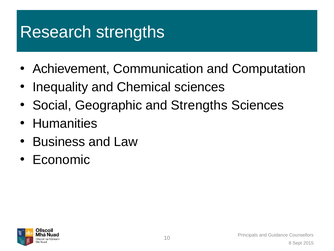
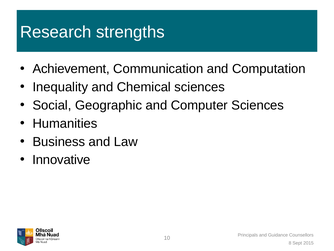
and Strengths: Strengths -> Computer
Economic: Economic -> Innovative
